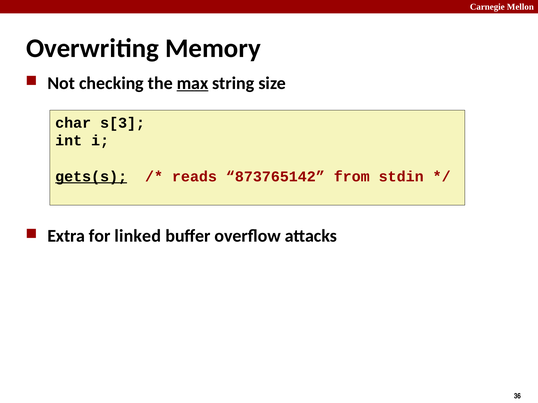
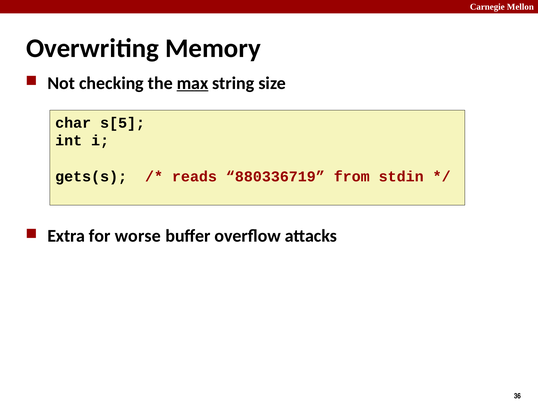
s[3: s[3 -> s[5
gets(s underline: present -> none
873765142: 873765142 -> 880336719
linked: linked -> worse
